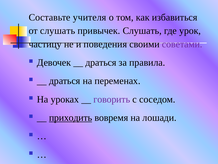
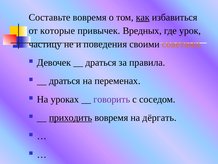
Составьте учителя: учителя -> вовремя
как underline: none -> present
от слушать: слушать -> которые
привычек Слушать: Слушать -> Вредных
советами colour: purple -> orange
лошади: лошади -> дёргать
